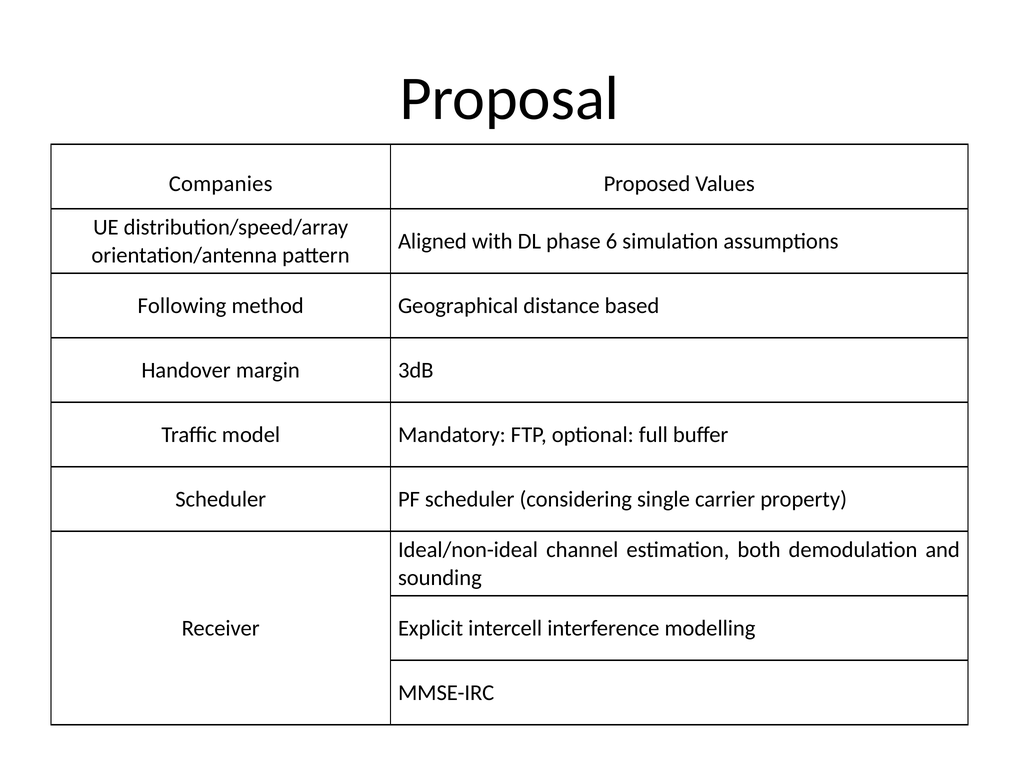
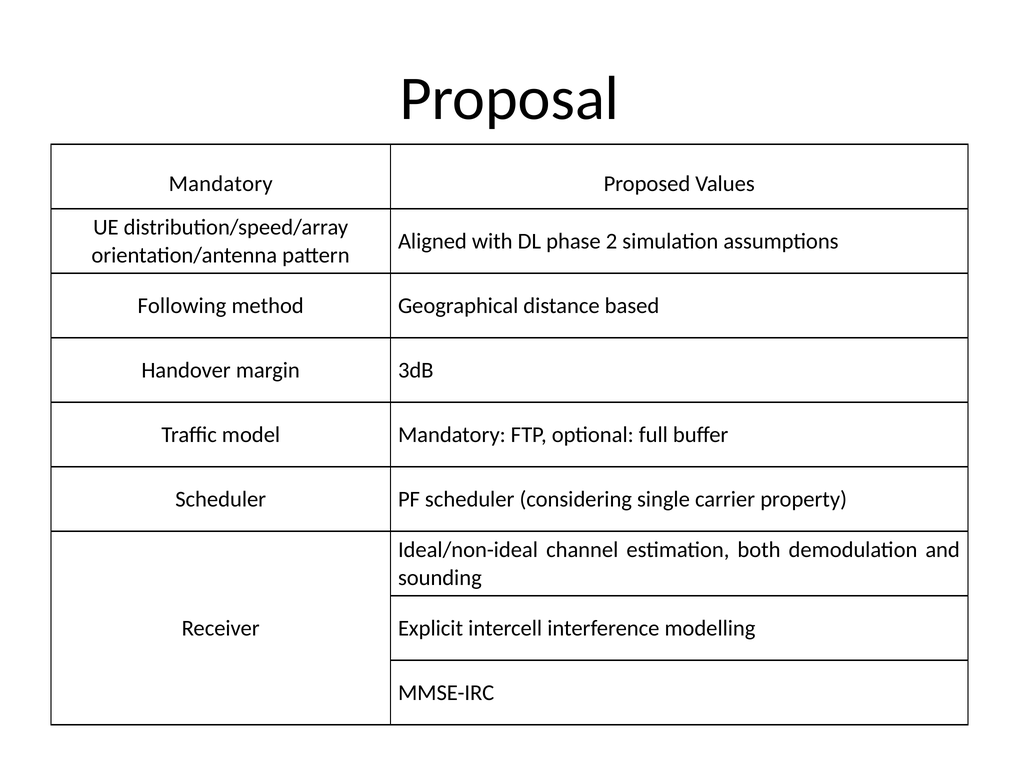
Companies at (221, 184): Companies -> Mandatory
6: 6 -> 2
